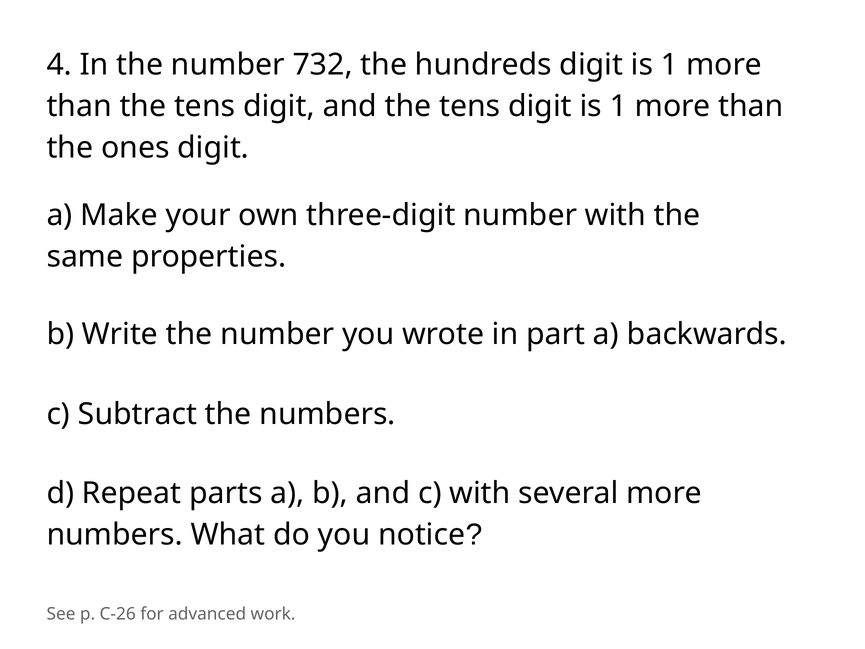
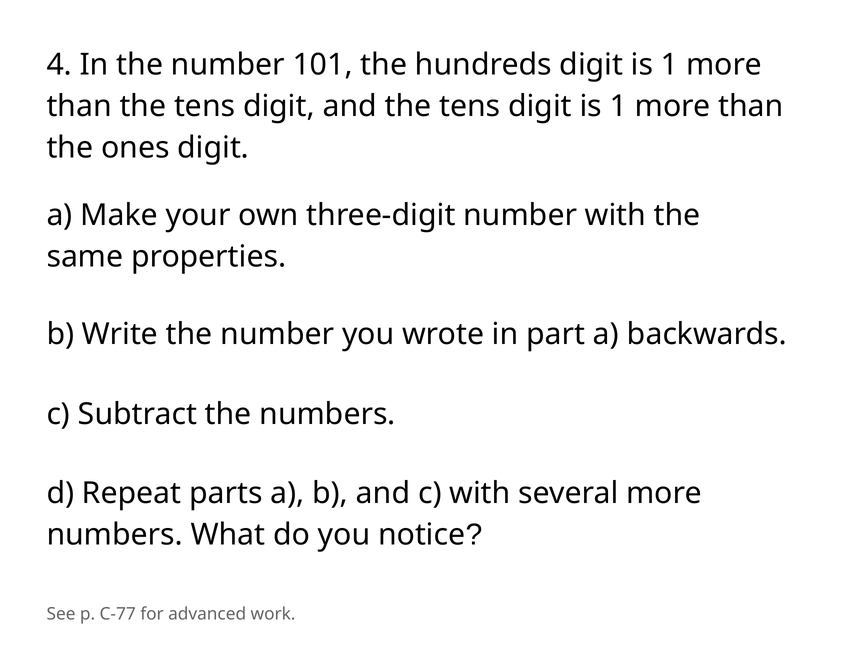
732: 732 -> 101
C-26: C-26 -> C-77
